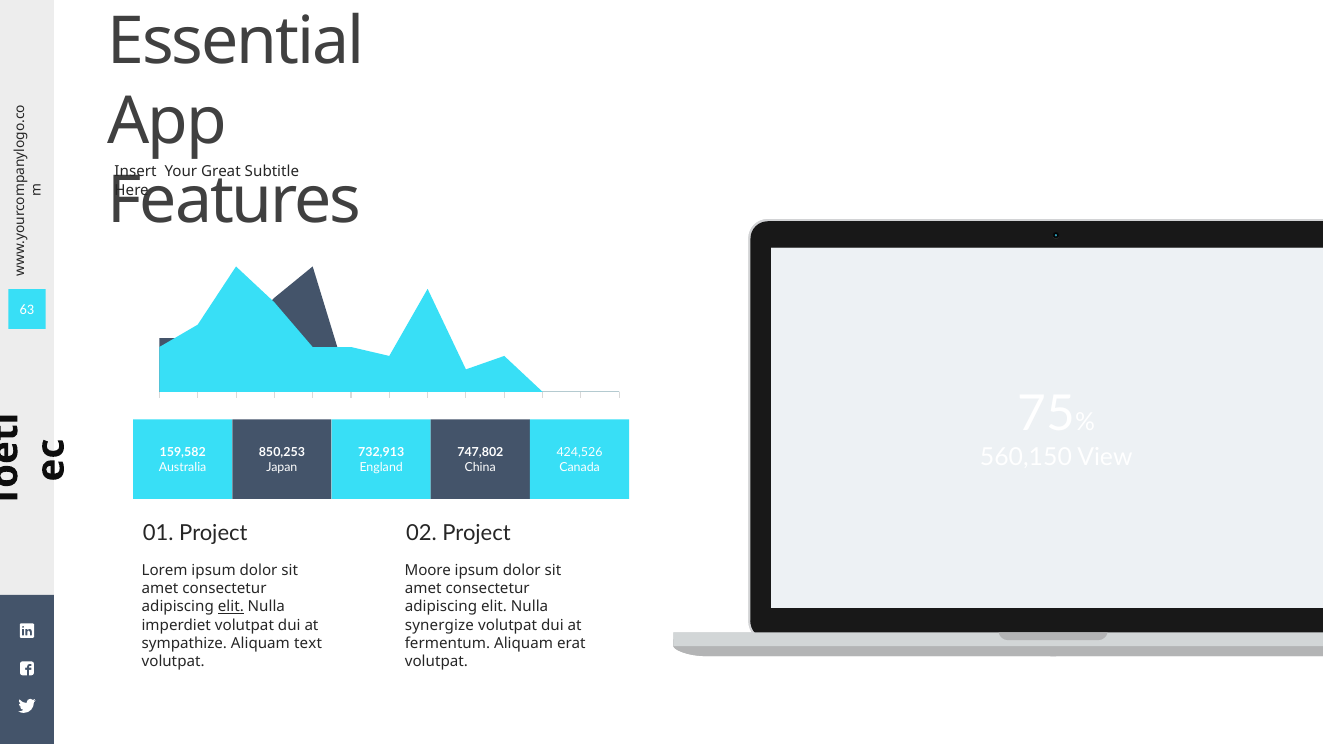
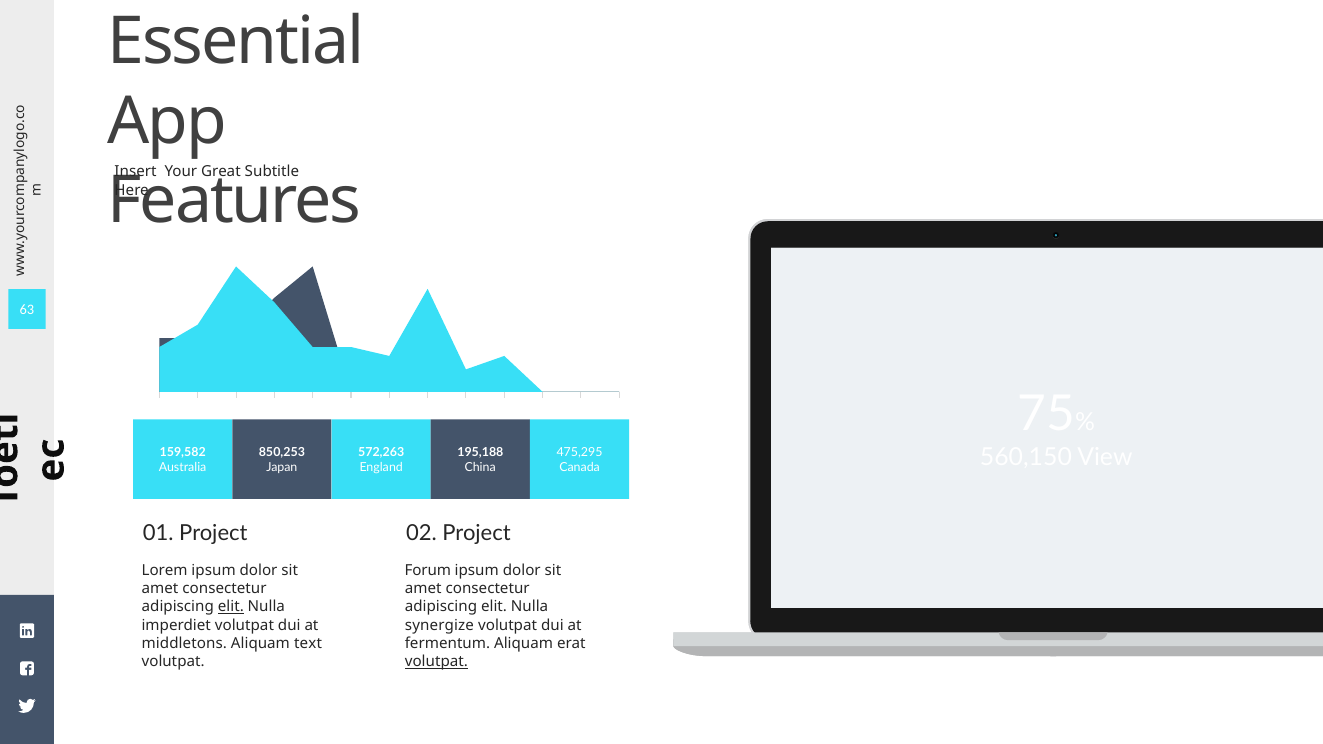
732,913: 732,913 -> 572,263
747,802: 747,802 -> 195,188
424,526: 424,526 -> 475,295
Moore: Moore -> Forum
sympathize: sympathize -> middletons
volutpat at (436, 662) underline: none -> present
